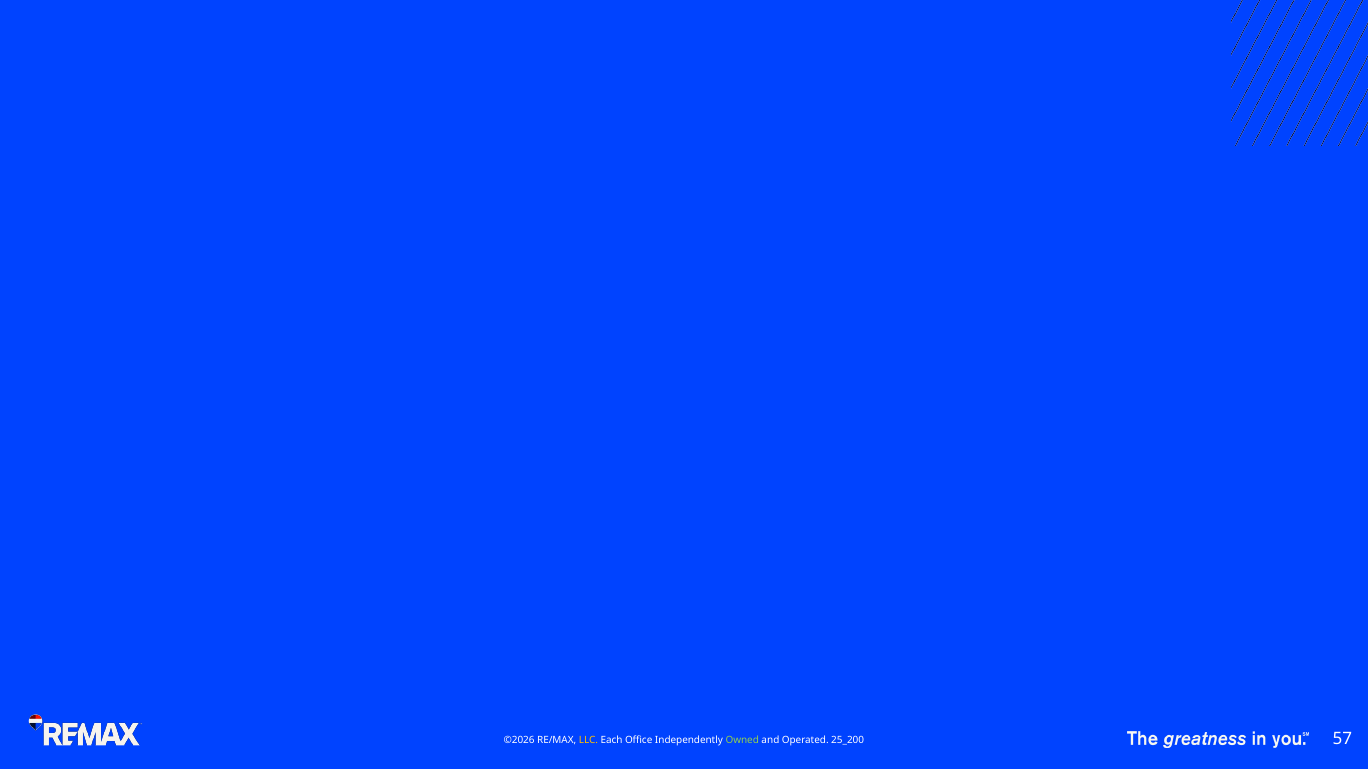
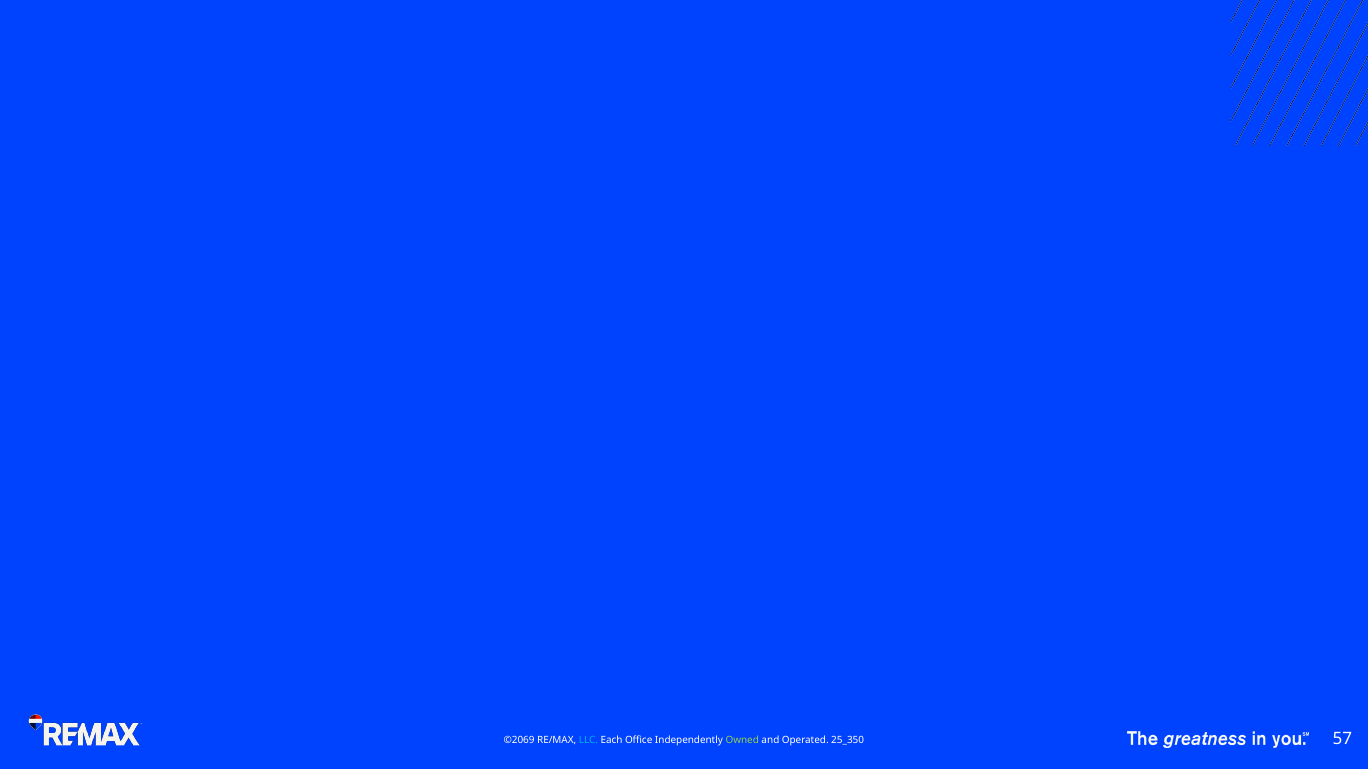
©2026: ©2026 -> ©2069
LLC colour: yellow -> light blue
25_200: 25_200 -> 25_350
